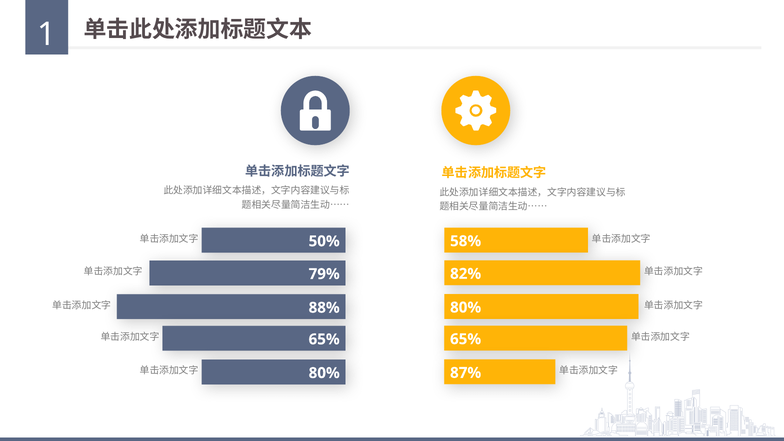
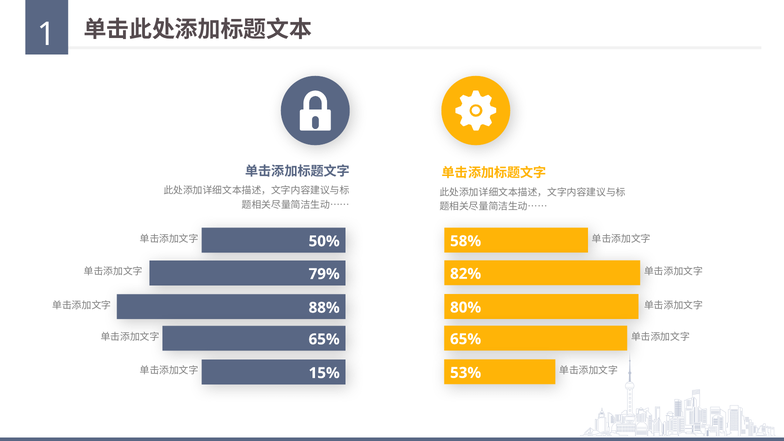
87%: 87% -> 53%
80% at (324, 373): 80% -> 15%
